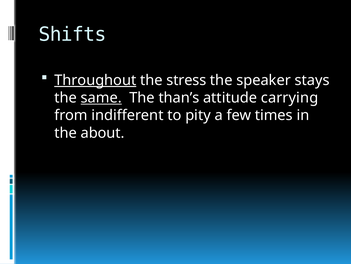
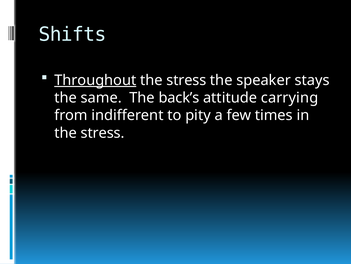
same underline: present -> none
than’s: than’s -> back’s
about at (103, 133): about -> stress
